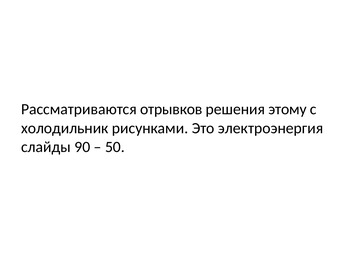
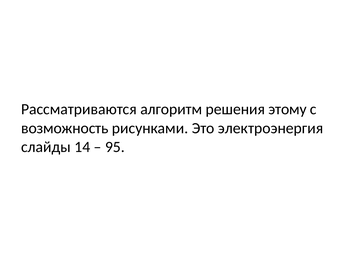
отрывков: отрывков -> алгоритм
холодильник: холодильник -> возможность
90: 90 -> 14
50: 50 -> 95
